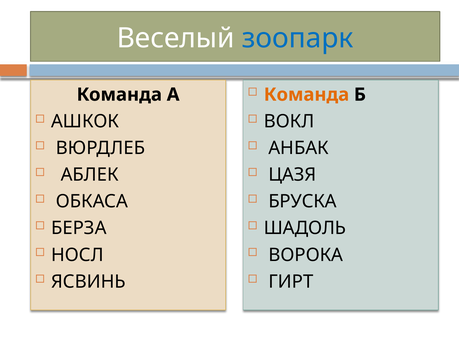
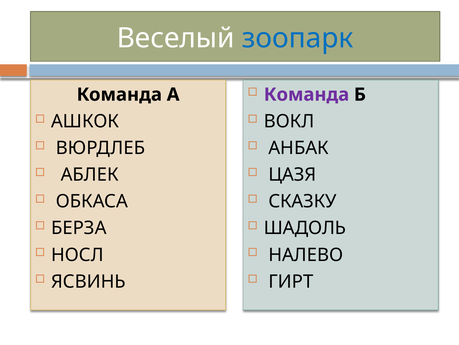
Команда at (306, 94) colour: orange -> purple
БРУСКА: БРУСКА -> СКАЗКУ
ВОРОКА: ВОРОКА -> НАЛЕВО
